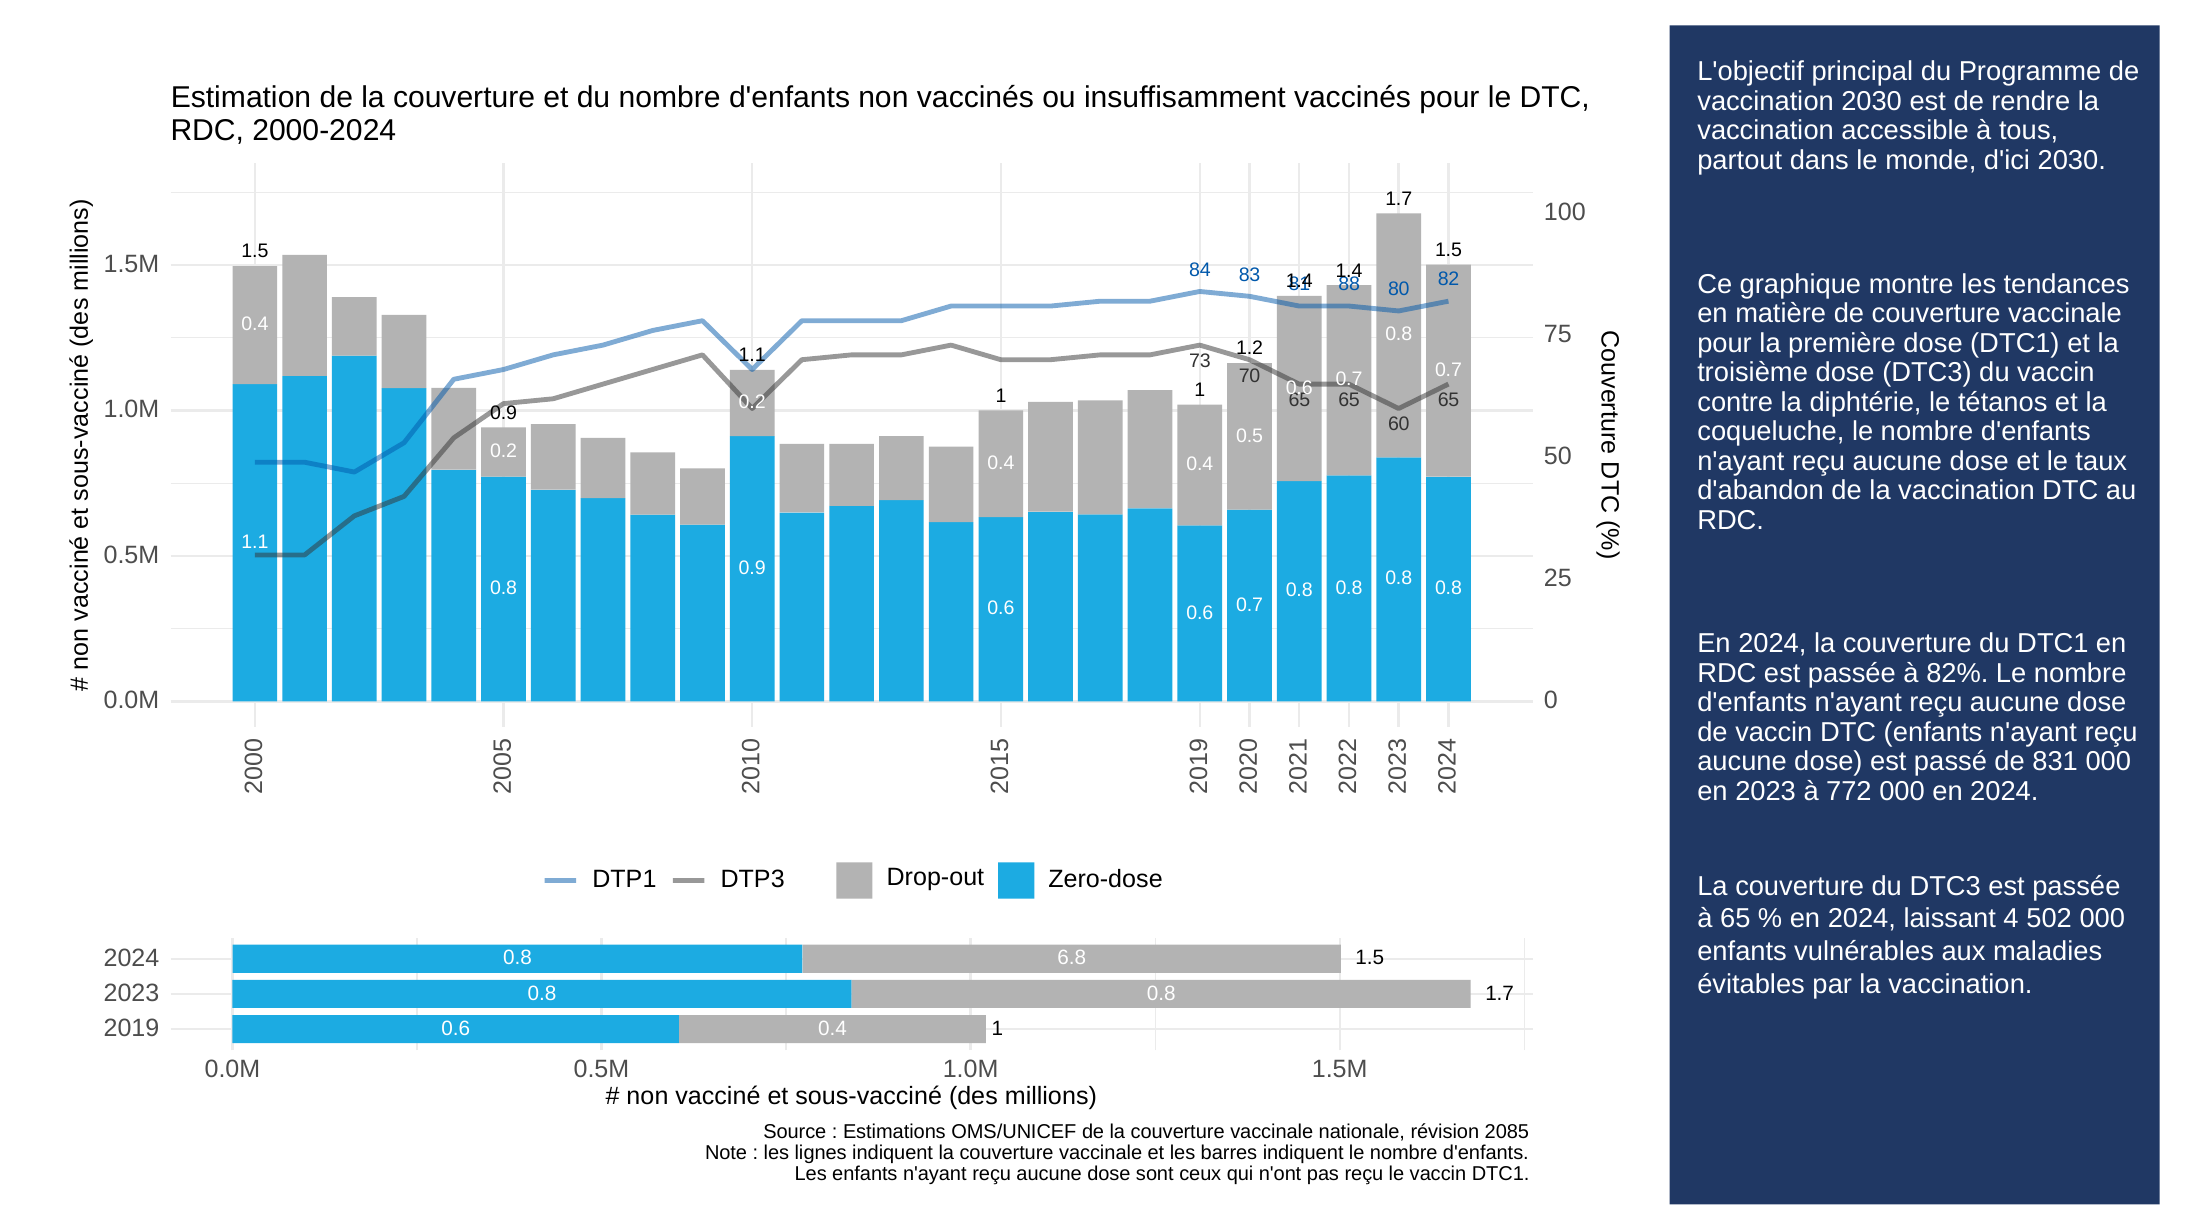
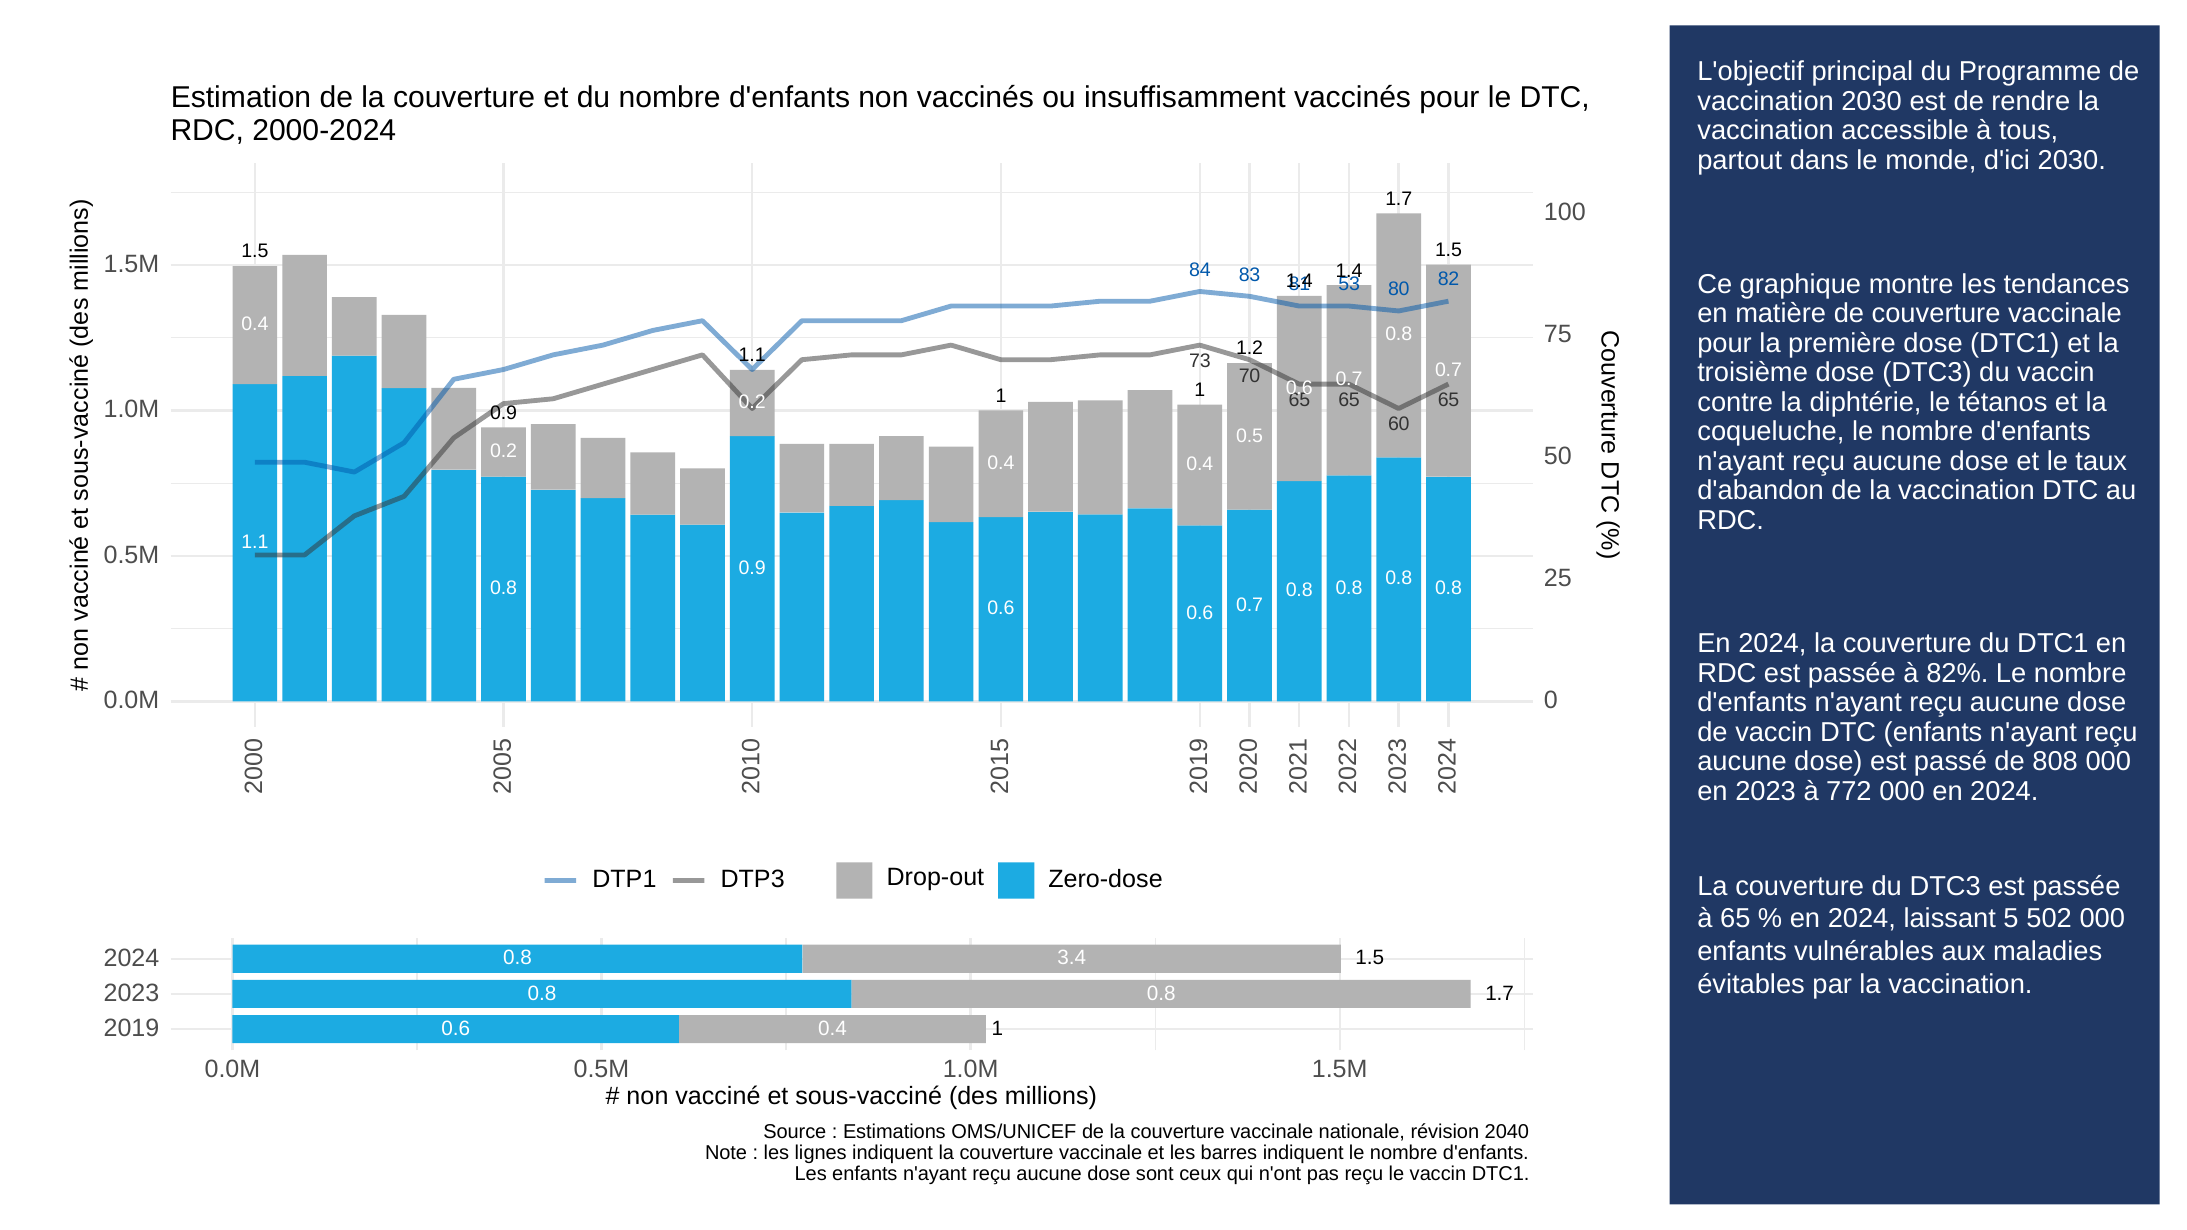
88: 88 -> 53
831: 831 -> 808
laissant 4: 4 -> 5
6.8: 6.8 -> 3.4
2085: 2085 -> 2040
